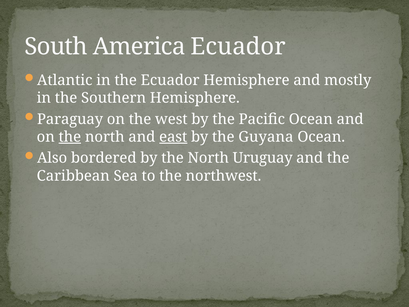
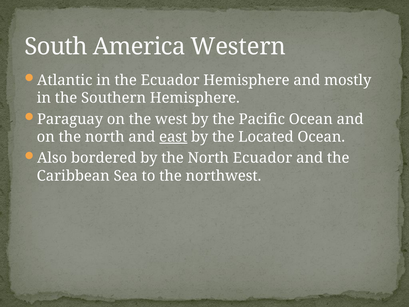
America Ecuador: Ecuador -> Western
the at (70, 137) underline: present -> none
Guyana: Guyana -> Located
North Uruguay: Uruguay -> Ecuador
